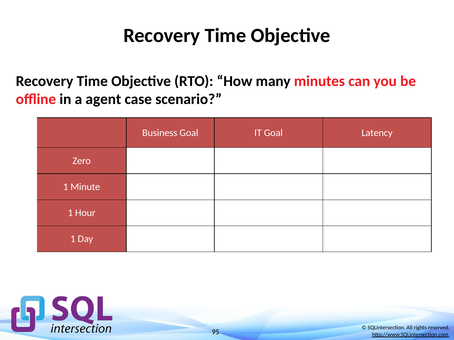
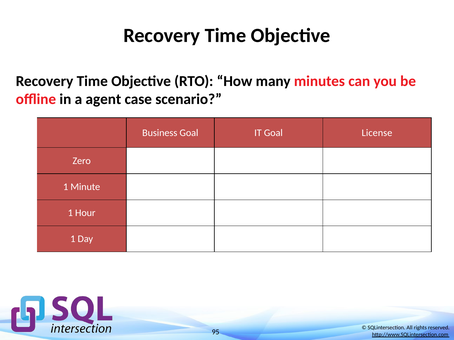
Latency: Latency -> License
